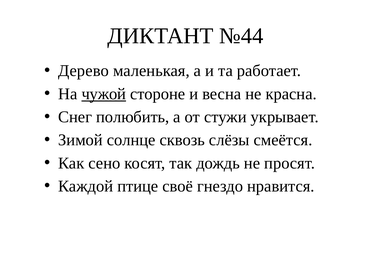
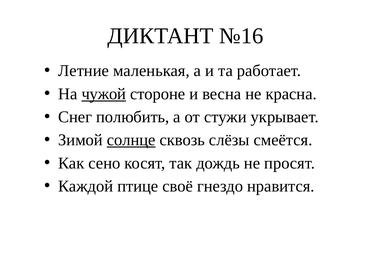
№44: №44 -> №16
Дерево: Дерево -> Летние
солнце underline: none -> present
